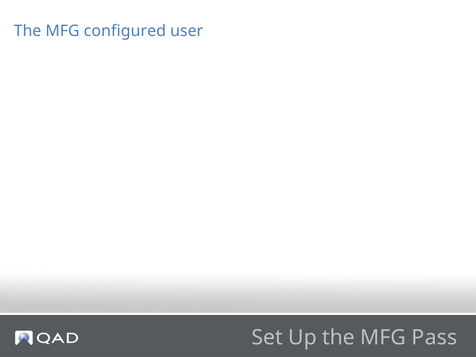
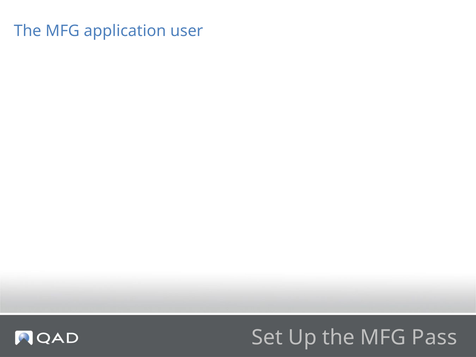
configured: configured -> application
